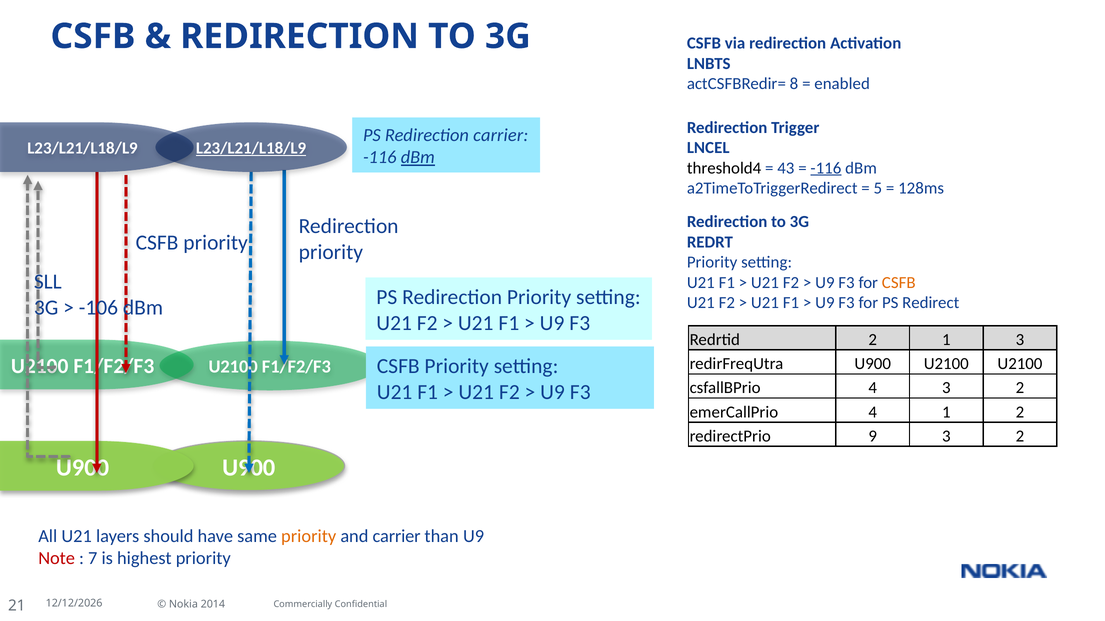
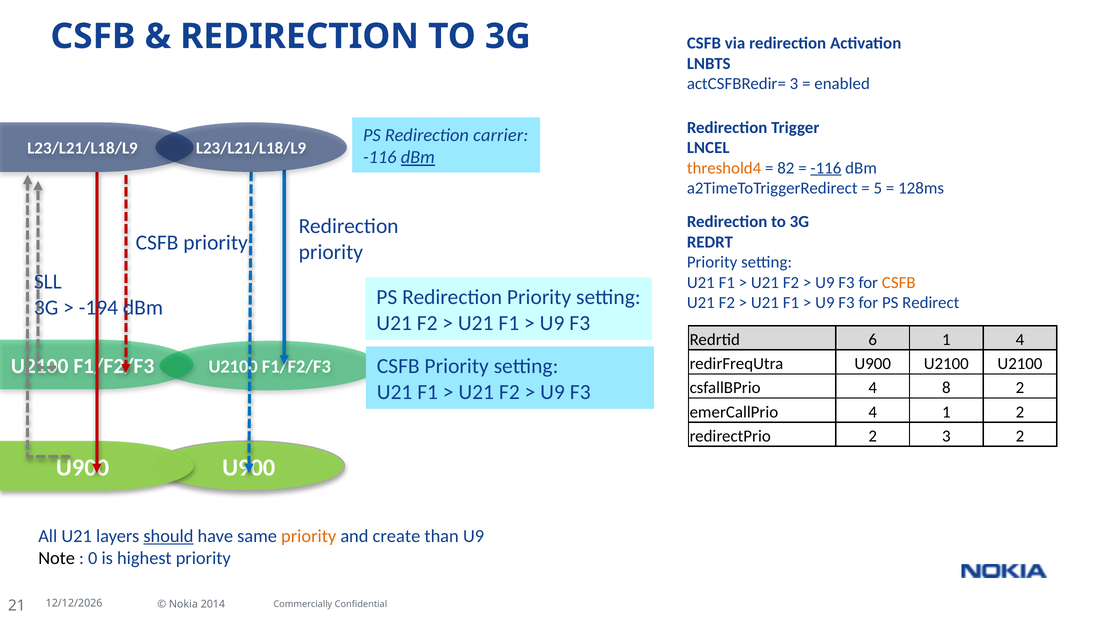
actCSFBRedir= 8: 8 -> 3
L23/L21/L18/L9 at (251, 148) underline: present -> none
threshold4 colour: black -> orange
43: 43 -> 82
-106: -106 -> -194
Redrtid 2: 2 -> 6
1 3: 3 -> 4
4 3: 3 -> 8
redirectPrio 9: 9 -> 2
should underline: none -> present
and carrier: carrier -> create
Note colour: red -> black
7: 7 -> 0
